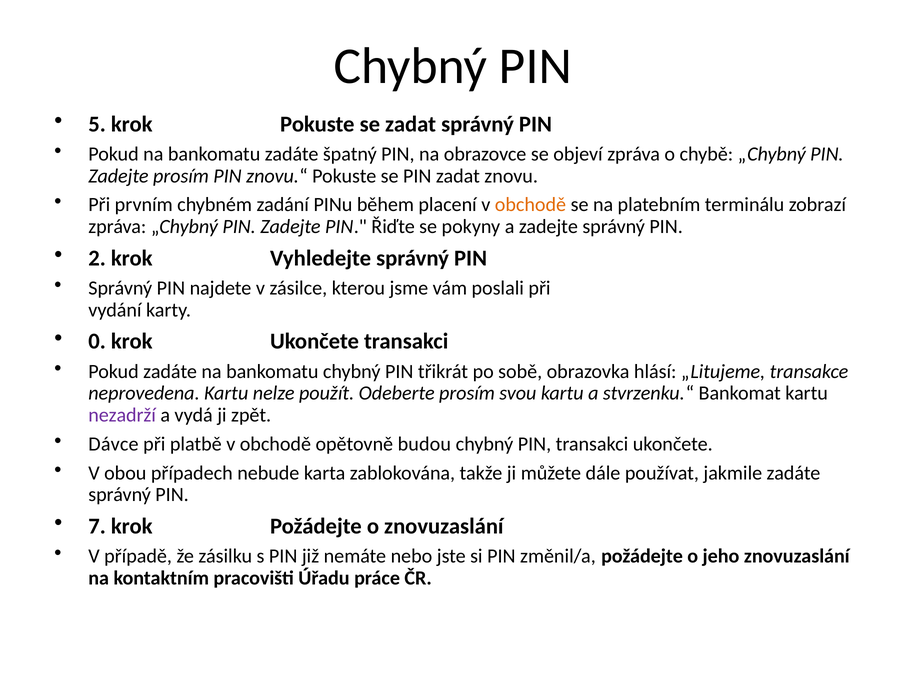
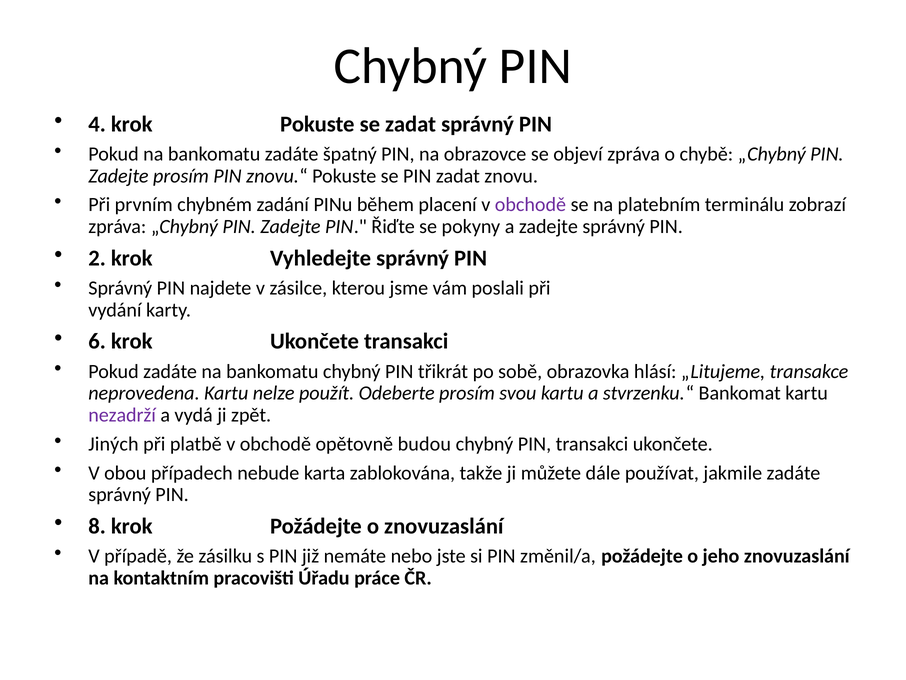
5: 5 -> 4
obchodě at (530, 205) colour: orange -> purple
0: 0 -> 6
Dávce: Dávce -> Jiných
7: 7 -> 8
